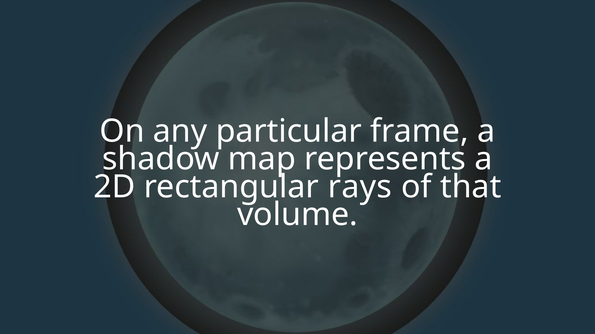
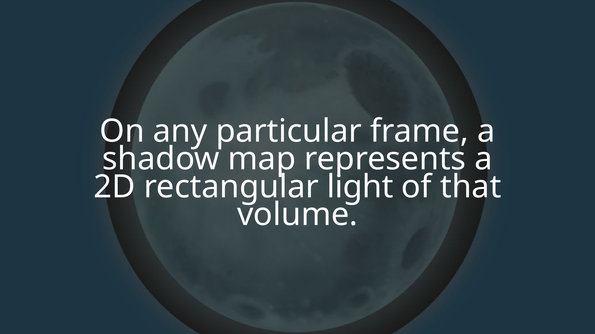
rays: rays -> light
